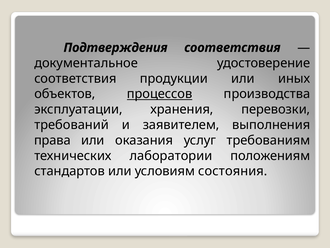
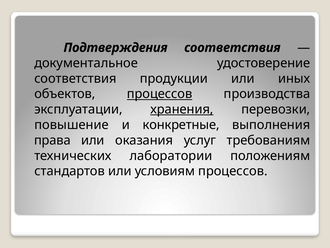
хранения underline: none -> present
требований: требований -> повышение
заявителем: заявителем -> конкретные
условиям состояния: состояния -> процессов
